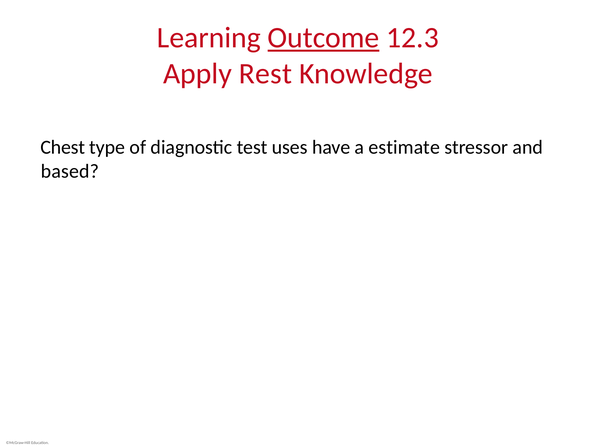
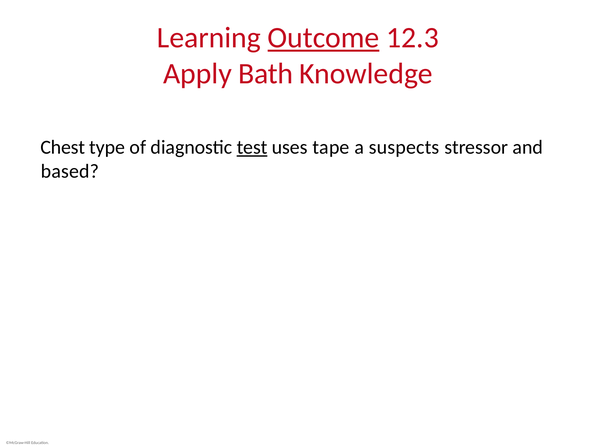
Rest: Rest -> Bath
test underline: none -> present
have: have -> tape
estimate: estimate -> suspects
